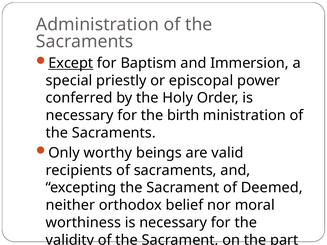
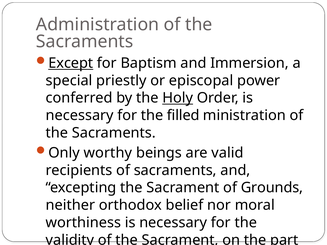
Holy underline: none -> present
birth: birth -> filled
Deemed: Deemed -> Grounds
